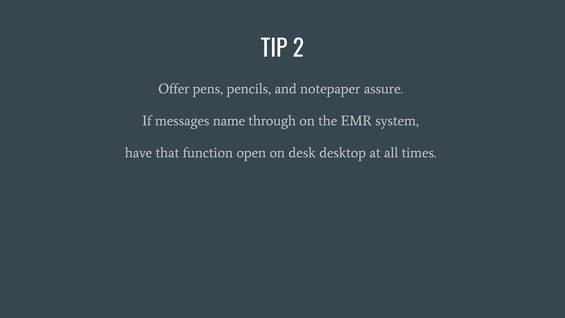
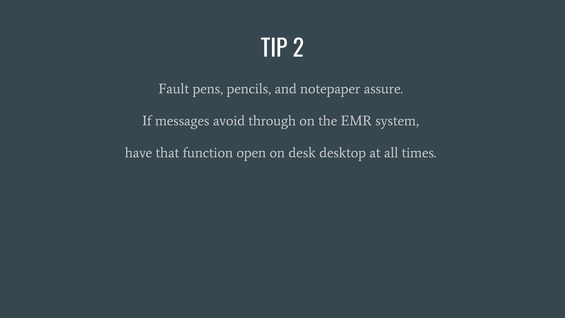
Offer: Offer -> Fault
name: name -> avoid
